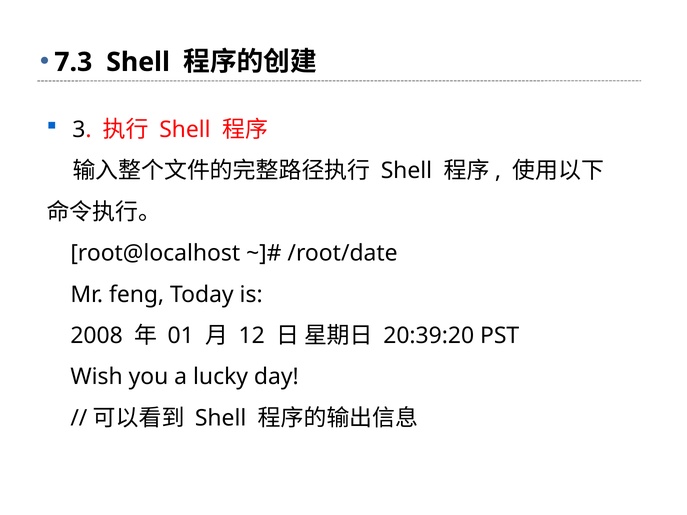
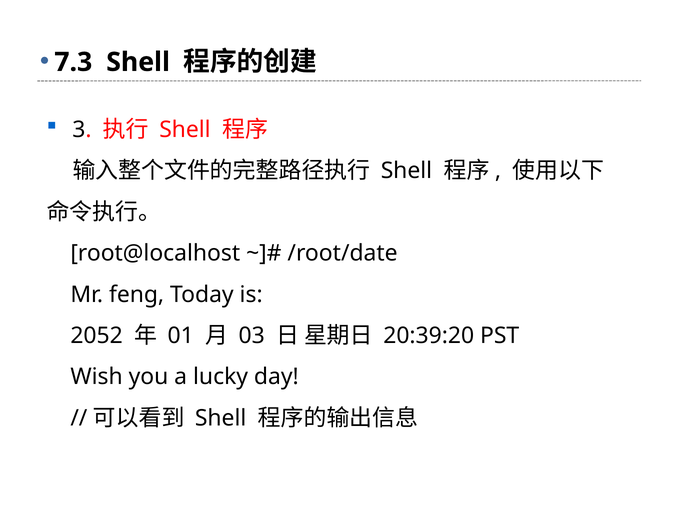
2008: 2008 -> 2052
12: 12 -> 03
